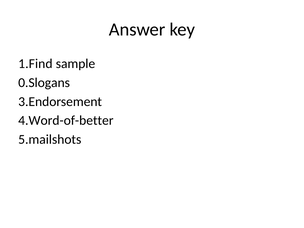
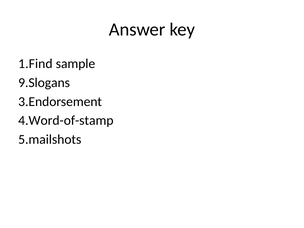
0.Slogans: 0.Slogans -> 9.Slogans
4.Word-of-better: 4.Word-of-better -> 4.Word-of-stamp
